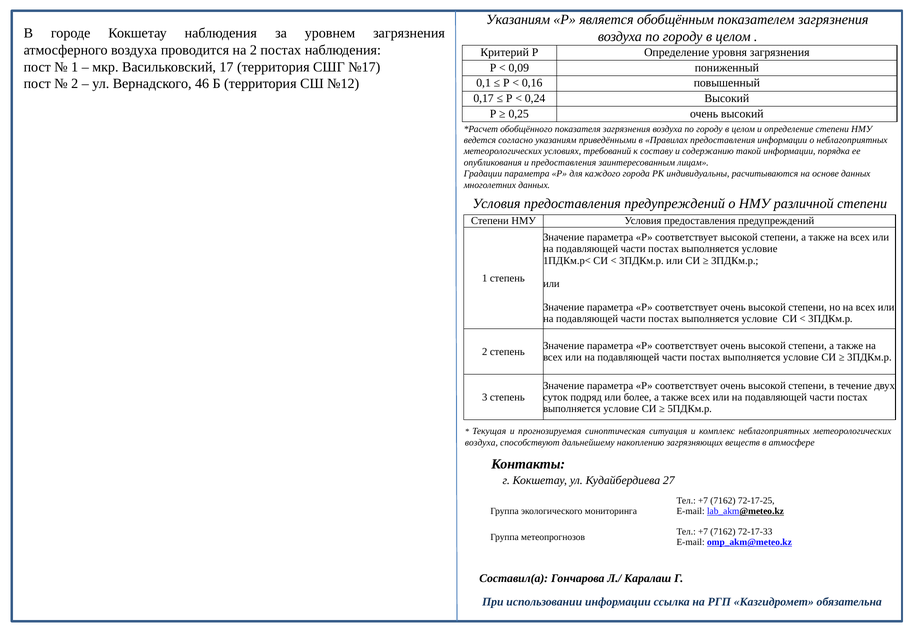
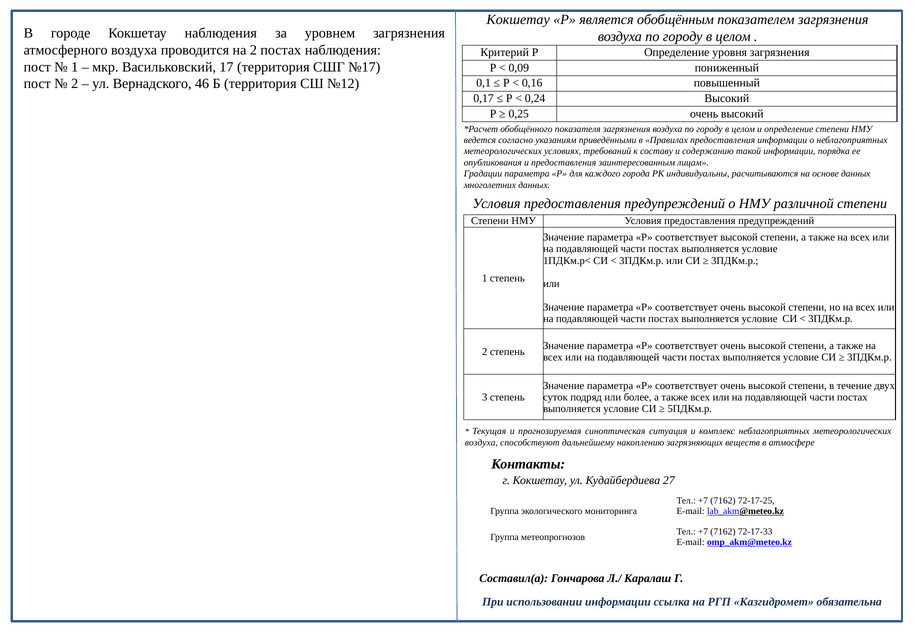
Указаниям at (518, 20): Указаниям -> Кокшетау
